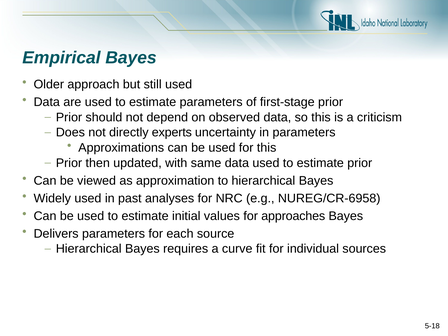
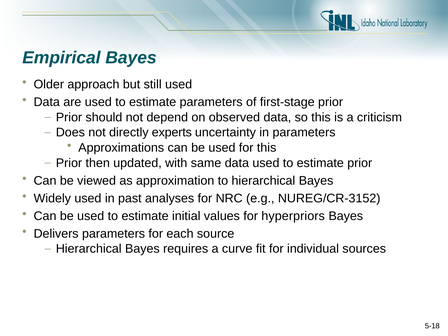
NUREG/CR-6958: NUREG/CR-6958 -> NUREG/CR-3152
approaches: approaches -> hyperpriors
